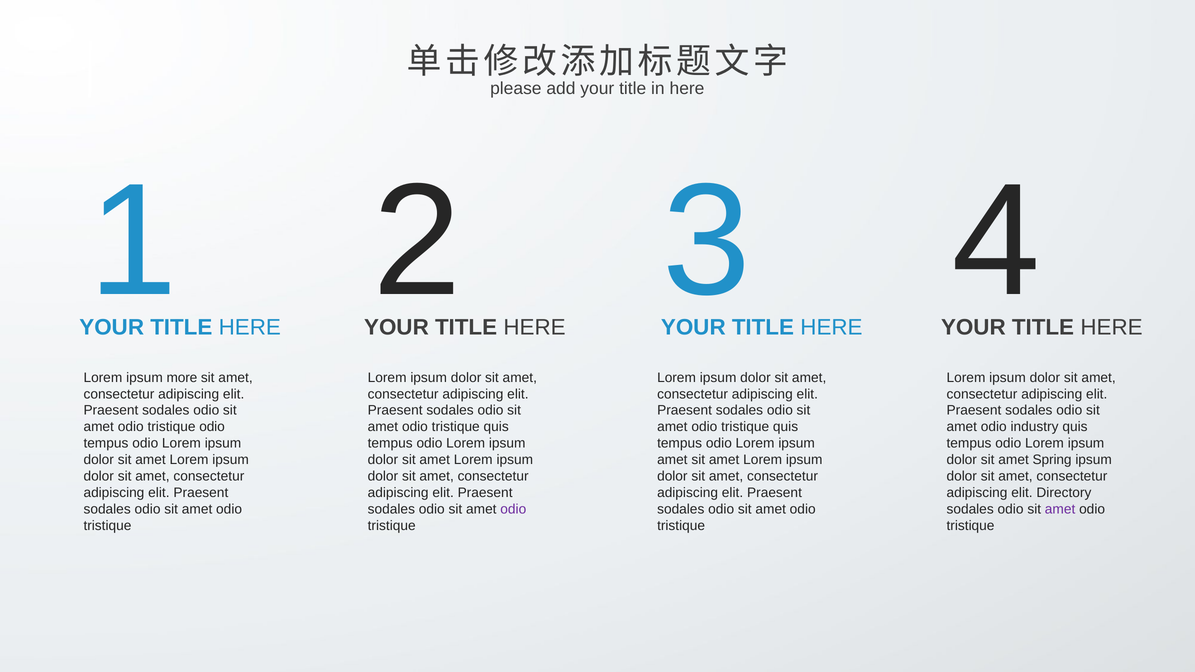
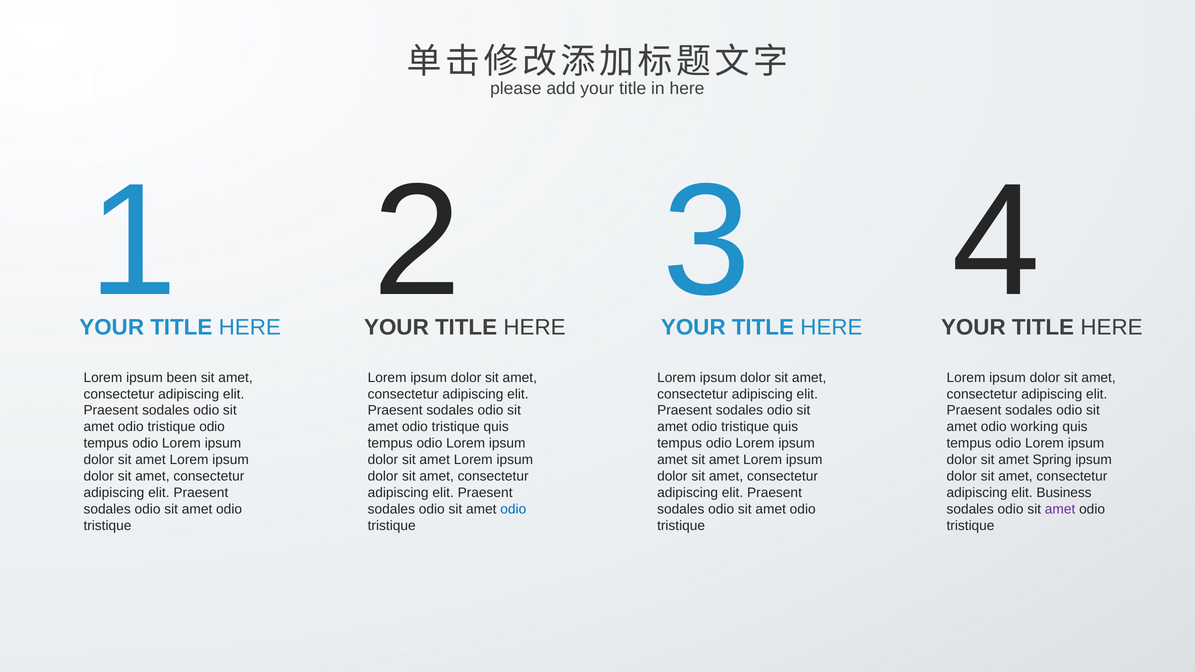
more: more -> been
industry: industry -> working
Directory: Directory -> Business
odio at (513, 509) colour: purple -> blue
